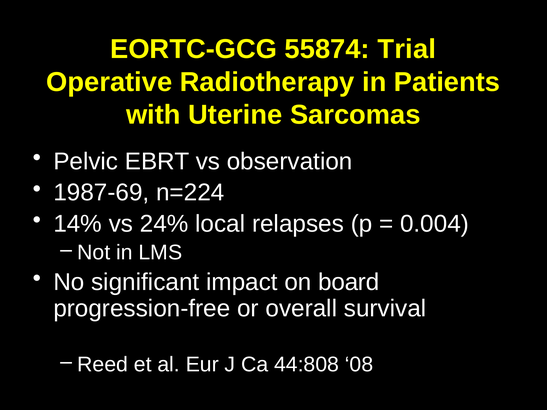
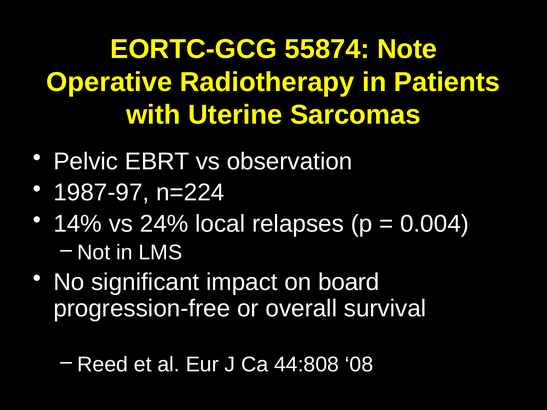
Trial: Trial -> Note
1987-69: 1987-69 -> 1987-97
